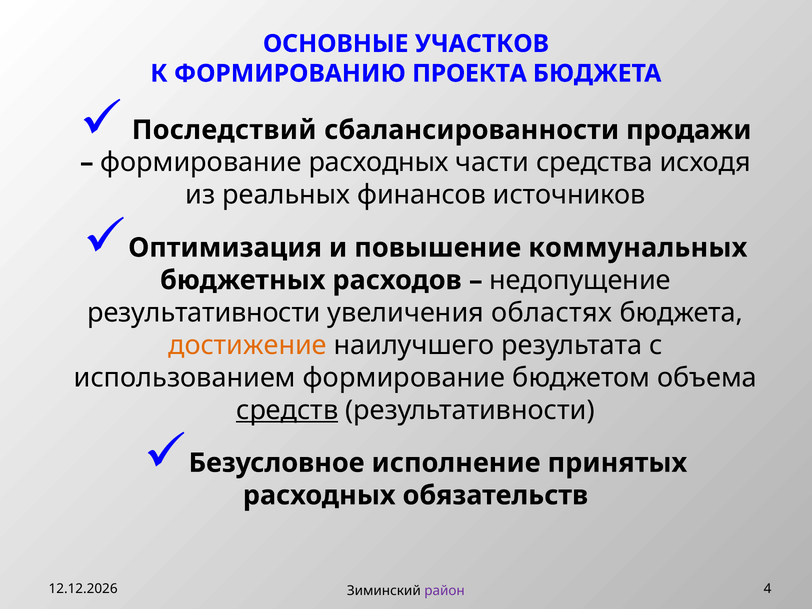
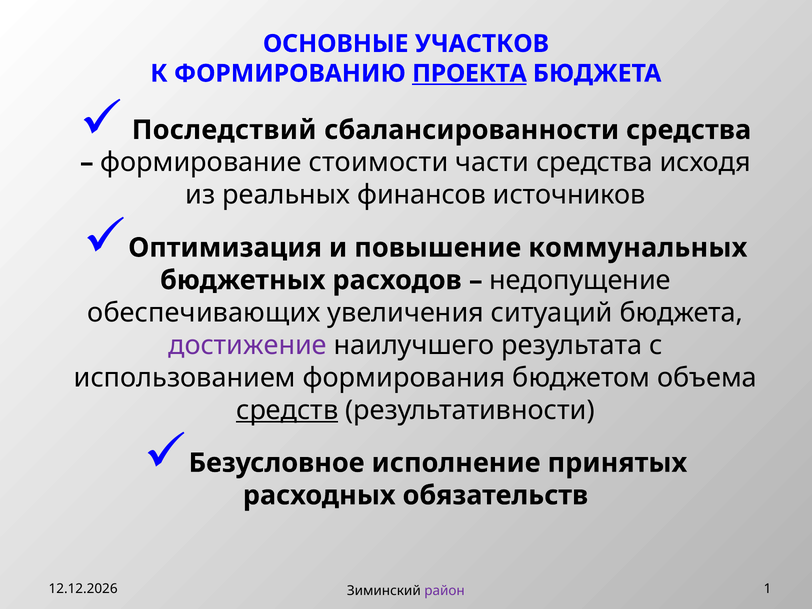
ПРОЕКТА underline: none -> present
сбалансированности продажи: продажи -> средства
формирование расходных: расходных -> стоимости
результативности at (204, 313): результативности -> обеспечивающих
областях: областях -> ситуаций
достижение colour: orange -> purple
использованием формирование: формирование -> формирования
4: 4 -> 1
